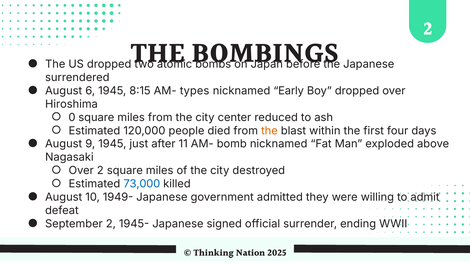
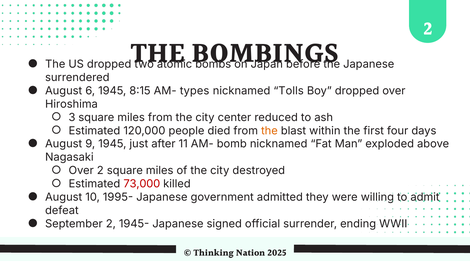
Early: Early -> Tolls
0: 0 -> 3
73,000 colour: blue -> red
1949-: 1949- -> 1995-
